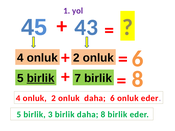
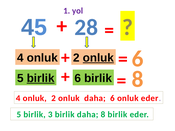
43: 43 -> 28
onluk at (98, 58) underline: none -> present
7 at (78, 78): 7 -> 6
